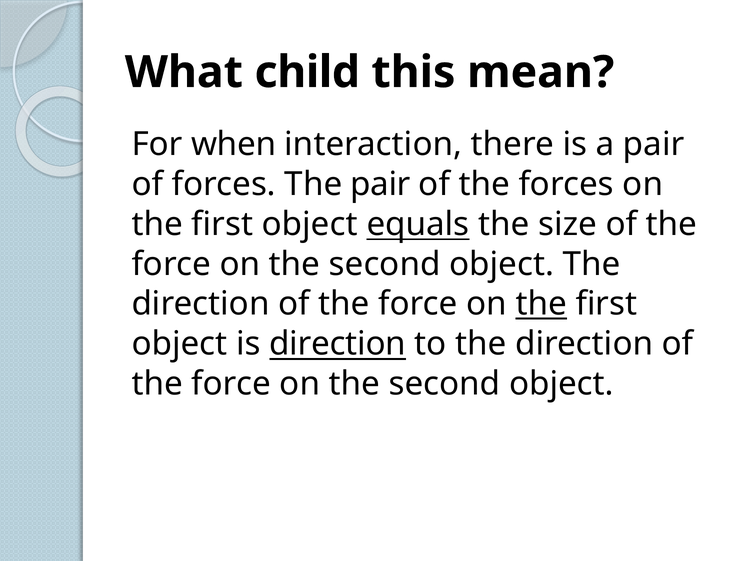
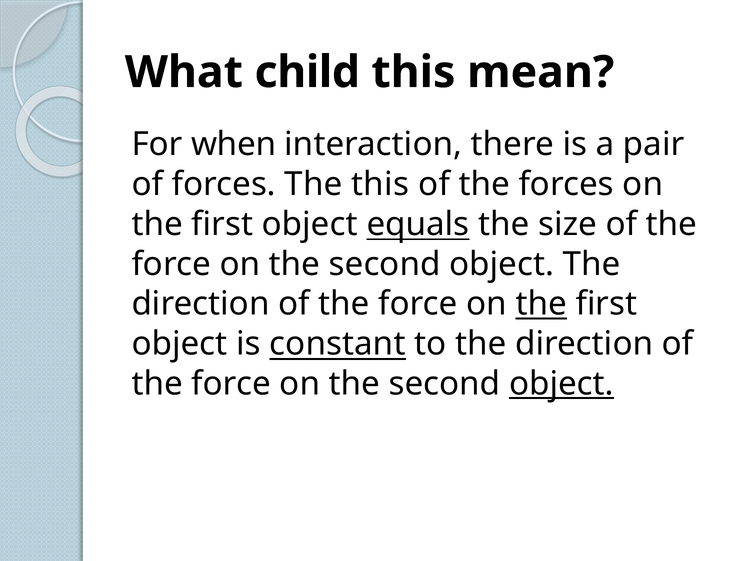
The pair: pair -> this
is direction: direction -> constant
object at (561, 384) underline: none -> present
